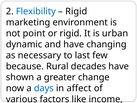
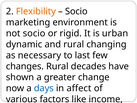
Flexibility colour: blue -> orange
Rigid at (76, 11): Rigid -> Socio
not point: point -> socio
and have: have -> rural
because: because -> changes
